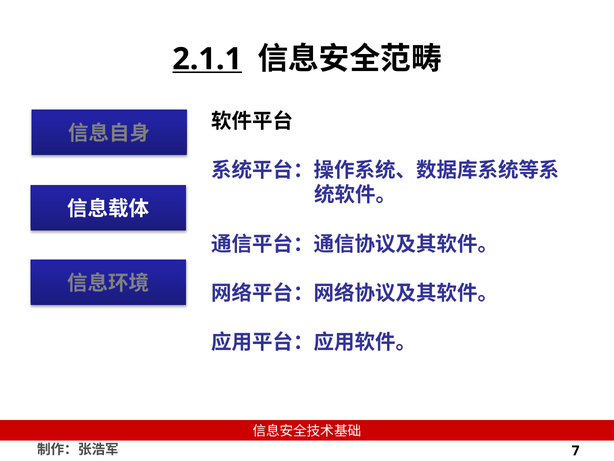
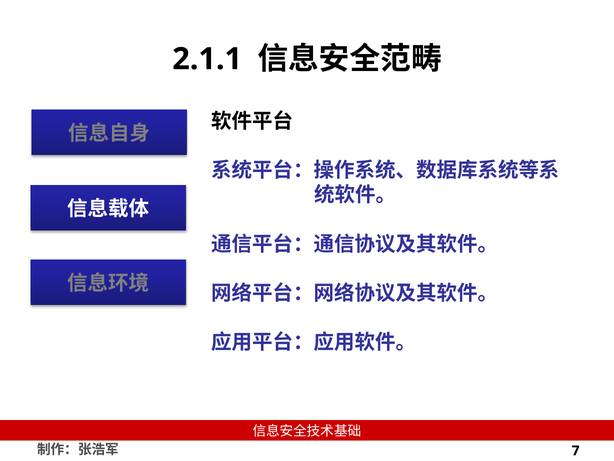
2.1.1 underline: present -> none
